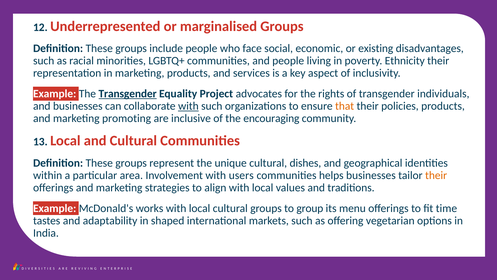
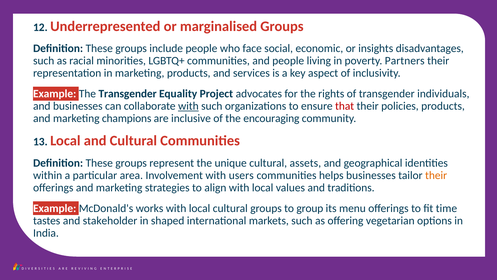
existing: existing -> insights
Ethnicity: Ethnicity -> Partners
Transgender at (128, 94) underline: present -> none
that colour: orange -> red
promoting: promoting -> champions
dishes: dishes -> assets
adaptability: adaptability -> stakeholder
